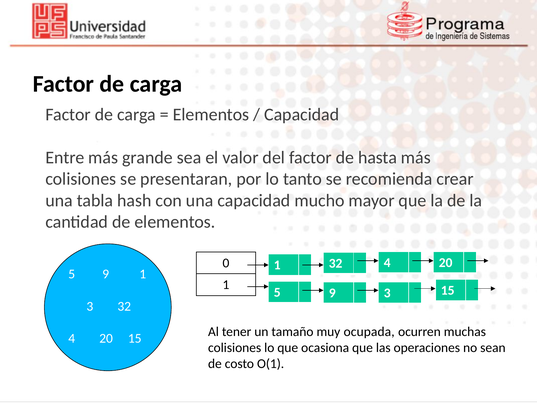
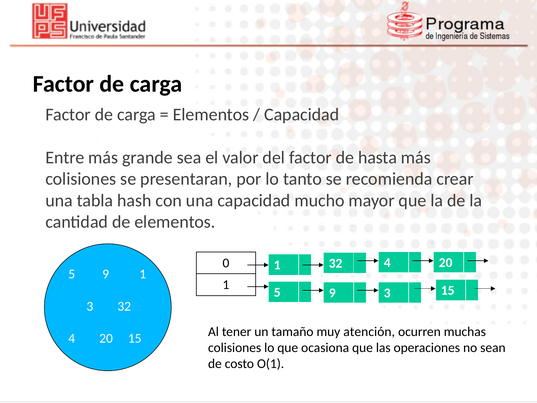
ocupada: ocupada -> atención
